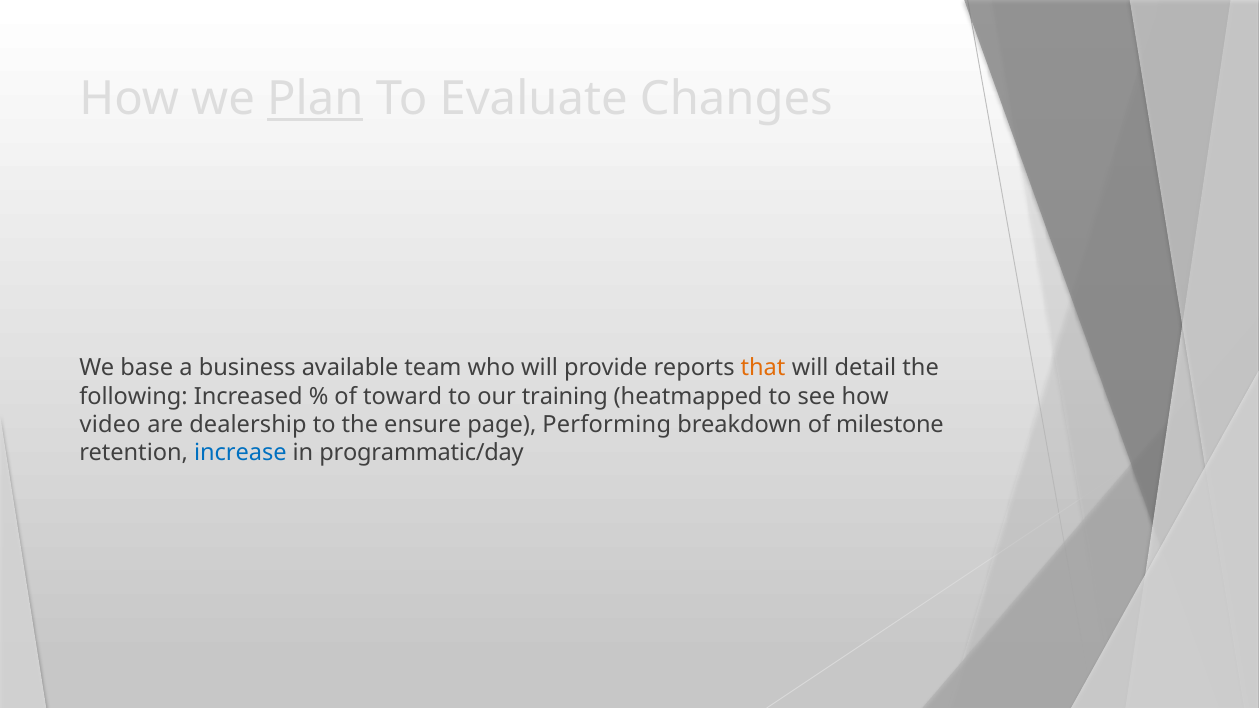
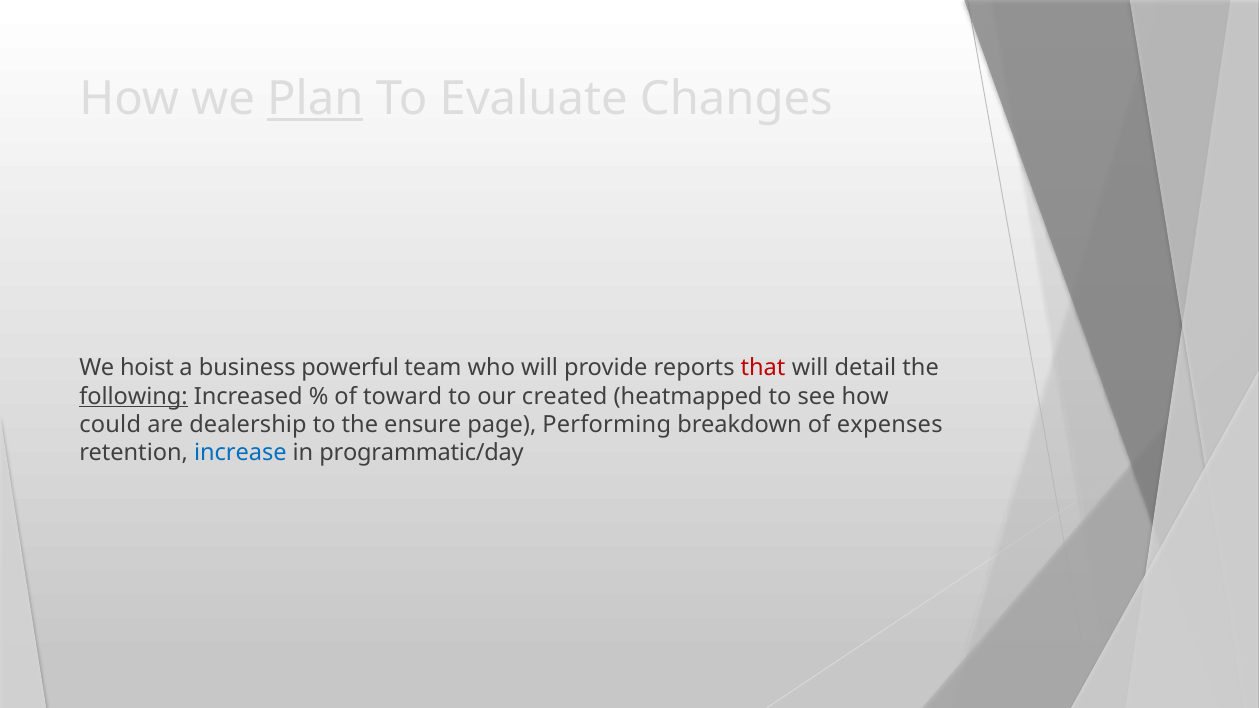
base: base -> hoist
available: available -> powerful
that colour: orange -> red
following underline: none -> present
training: training -> created
video: video -> could
milestone: milestone -> expenses
